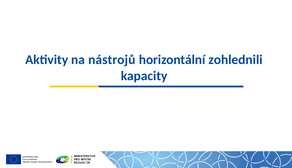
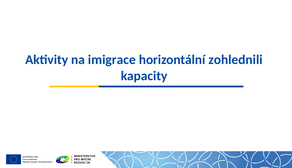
nástrojů: nástrojů -> imigrace
